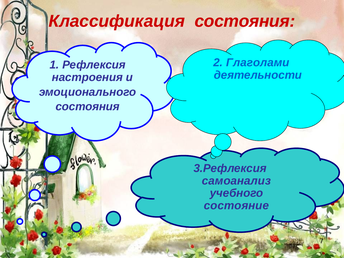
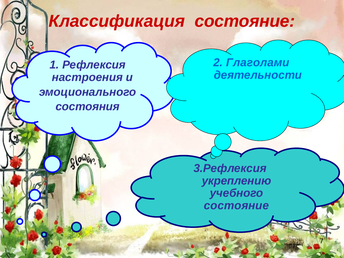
Классификация состояния: состояния -> состояние
самоанализ: самоанализ -> укреплению
